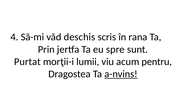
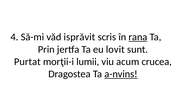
deschis: deschis -> isprăvit
rana underline: none -> present
spre: spre -> lovit
pentru: pentru -> crucea
